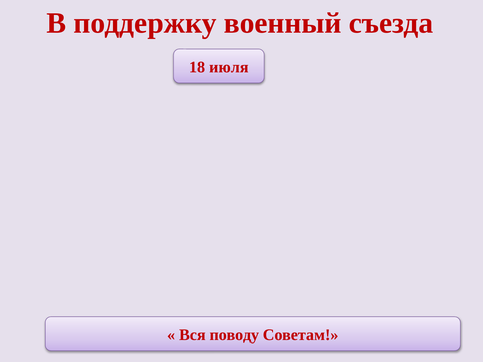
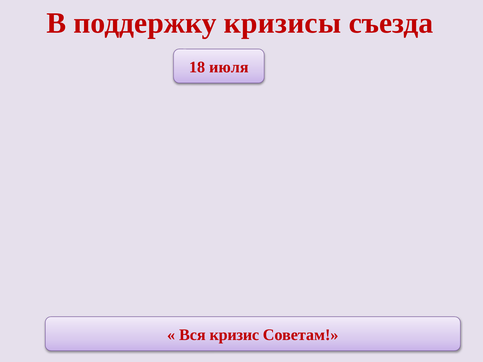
военный: военный -> кризисы
поводу: поводу -> кризис
